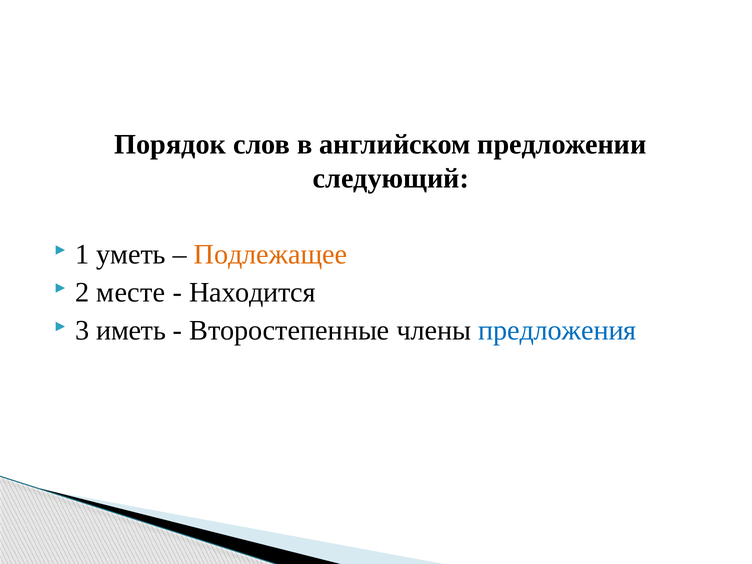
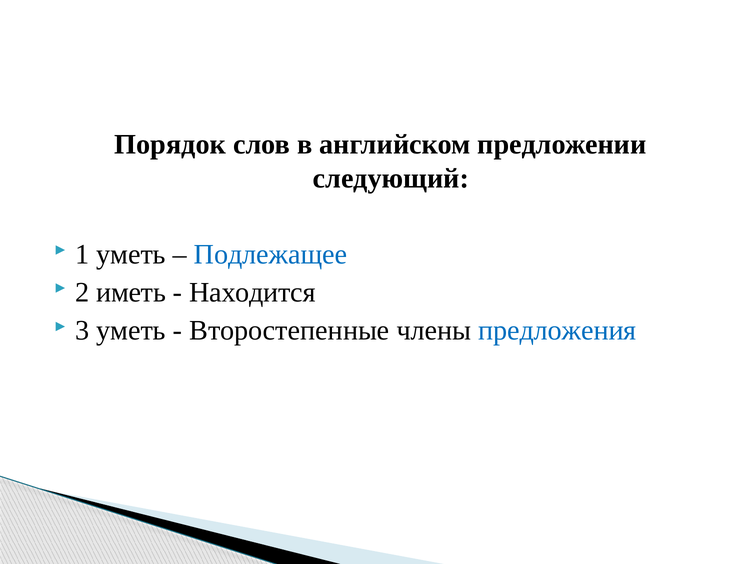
Подлежащее colour: orange -> blue
месте: месте -> иметь
3 иметь: иметь -> уметь
